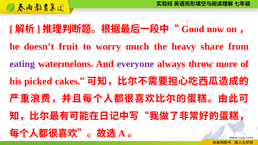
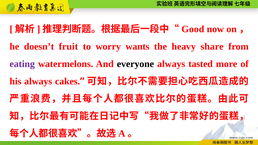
much: much -> wants
everyone colour: purple -> black
throw: throw -> tasted
his picked: picked -> always
